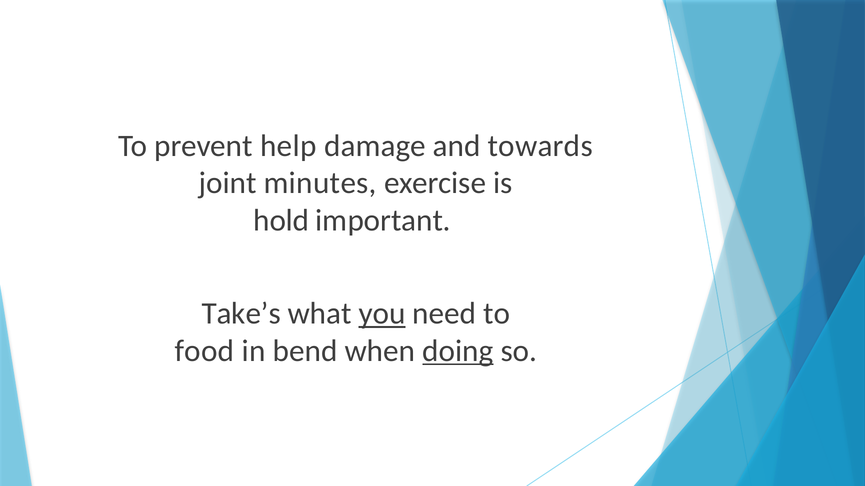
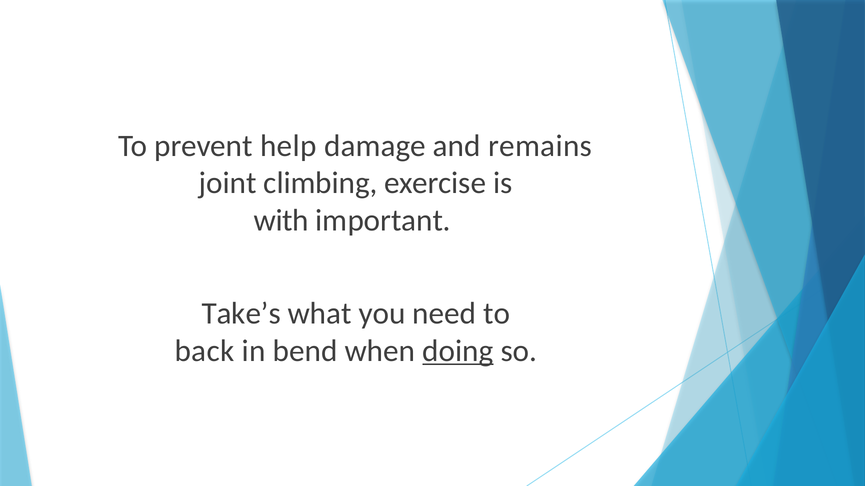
towards: towards -> remains
minutes: minutes -> climbing
hold: hold -> with
you underline: present -> none
food: food -> back
